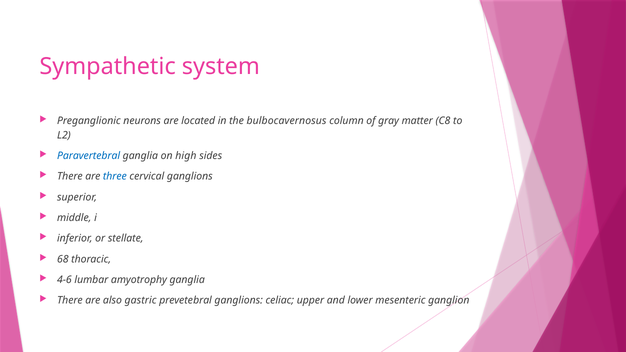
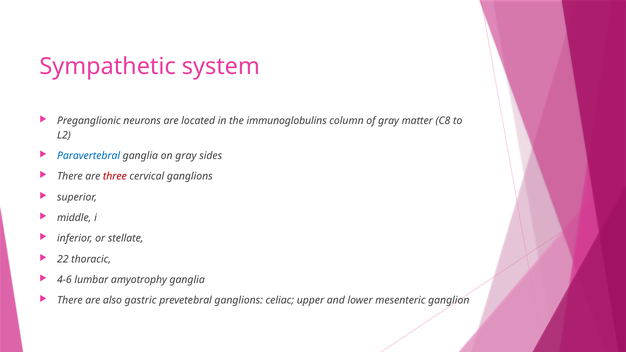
bulbocavernosus: bulbocavernosus -> immunoglobulins
on high: high -> gray
three colour: blue -> red
68: 68 -> 22
